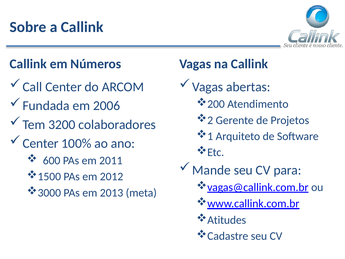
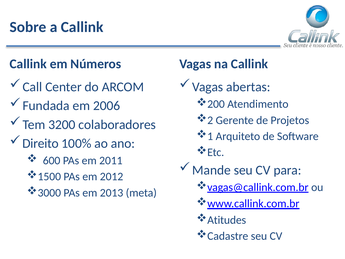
Center at (41, 143): Center -> Direito
